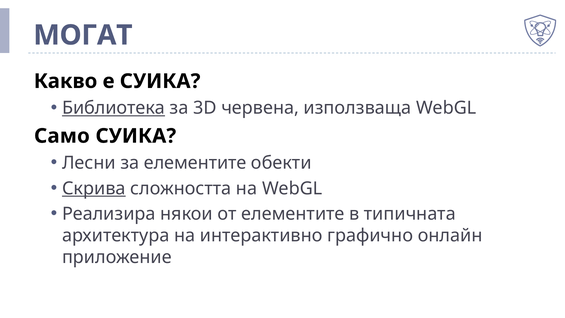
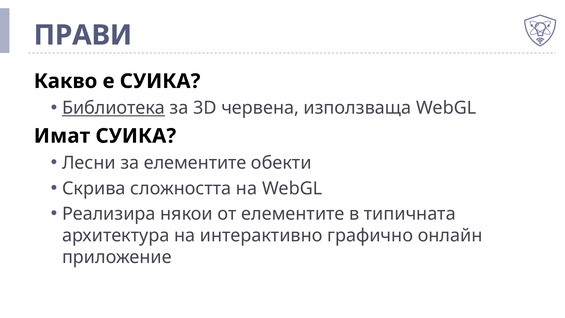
МОГАТ: МОГАТ -> ПРАВИ
Само: Само -> Имат
Скрива underline: present -> none
